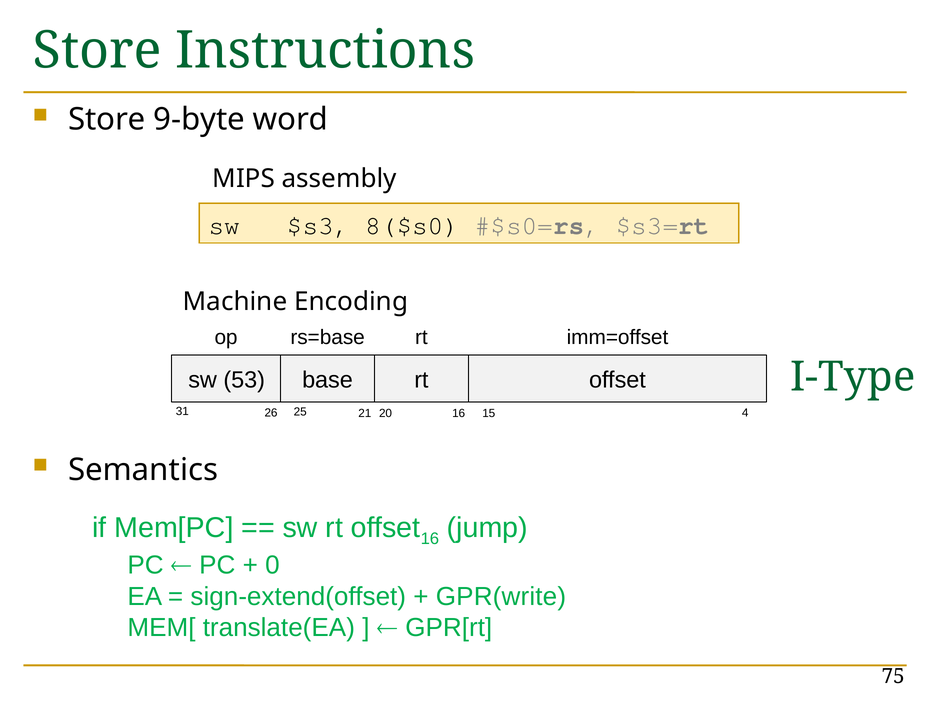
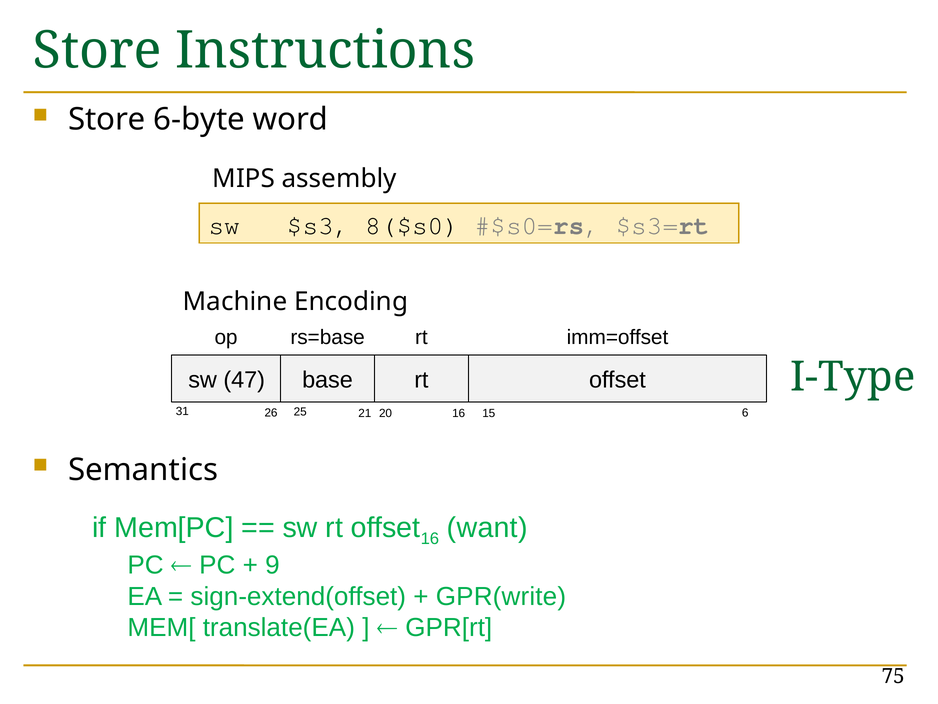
9-byte: 9-byte -> 6-byte
53: 53 -> 47
4: 4 -> 6
jump: jump -> want
0: 0 -> 9
